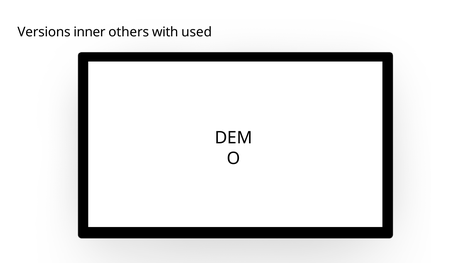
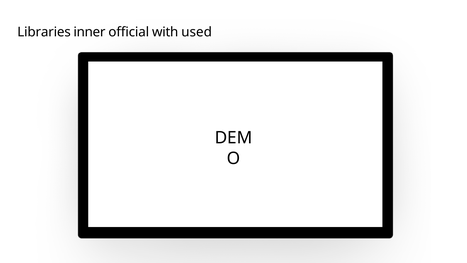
Versions: Versions -> Libraries
others: others -> official
